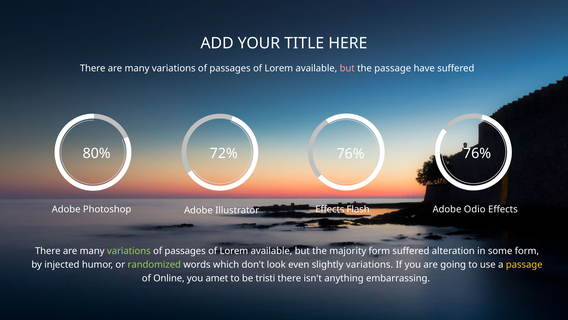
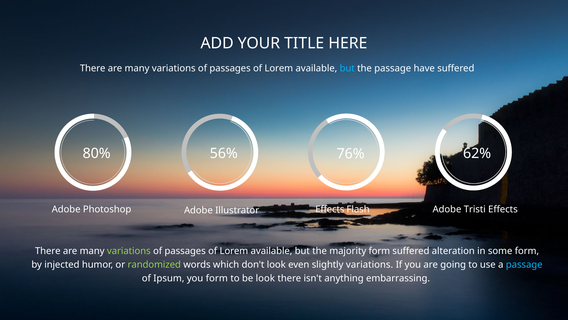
but at (347, 68) colour: pink -> light blue
72%: 72% -> 56%
76% 76%: 76% -> 62%
Odio: Odio -> Tristi
passage at (524, 264) colour: yellow -> light blue
Online: Online -> Ipsum
you amet: amet -> form
be tristi: tristi -> look
